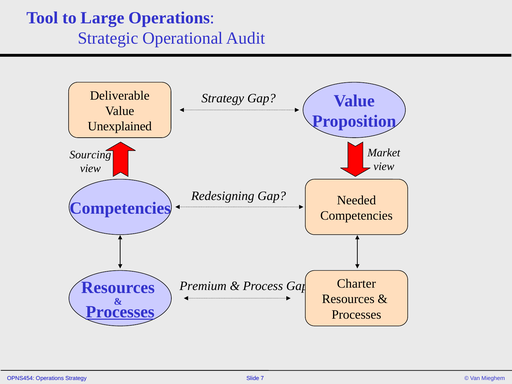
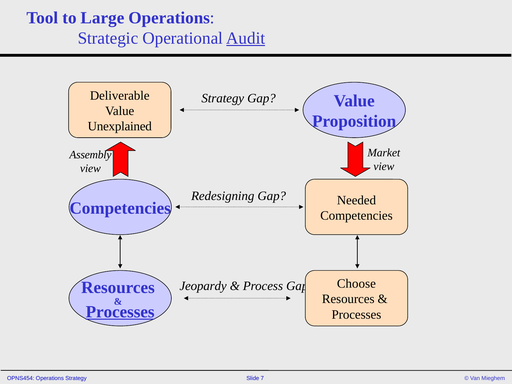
Audit underline: none -> present
Sourcing: Sourcing -> Assembly
Charter: Charter -> Choose
Premium: Premium -> Jeopardy
